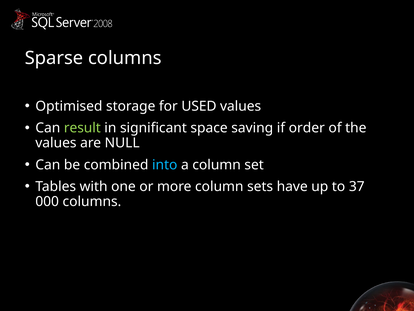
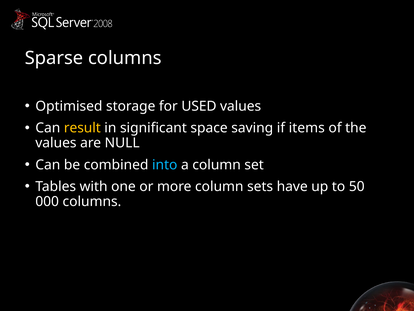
result colour: light green -> yellow
order: order -> items
37: 37 -> 50
